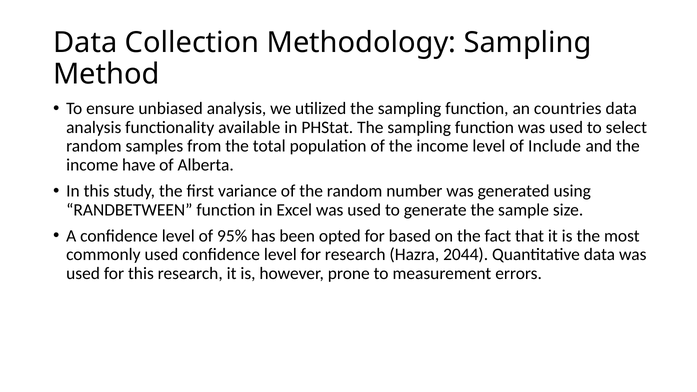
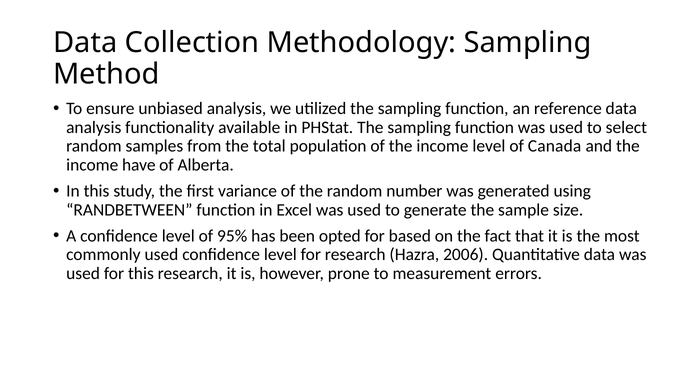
countries: countries -> reference
Include: Include -> Canada
2044: 2044 -> 2006
